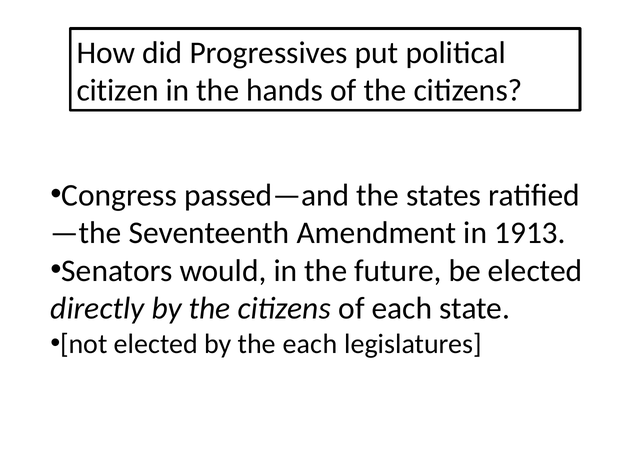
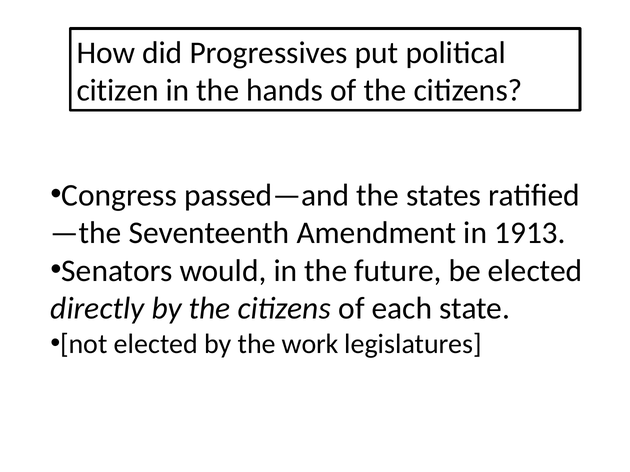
the each: each -> work
